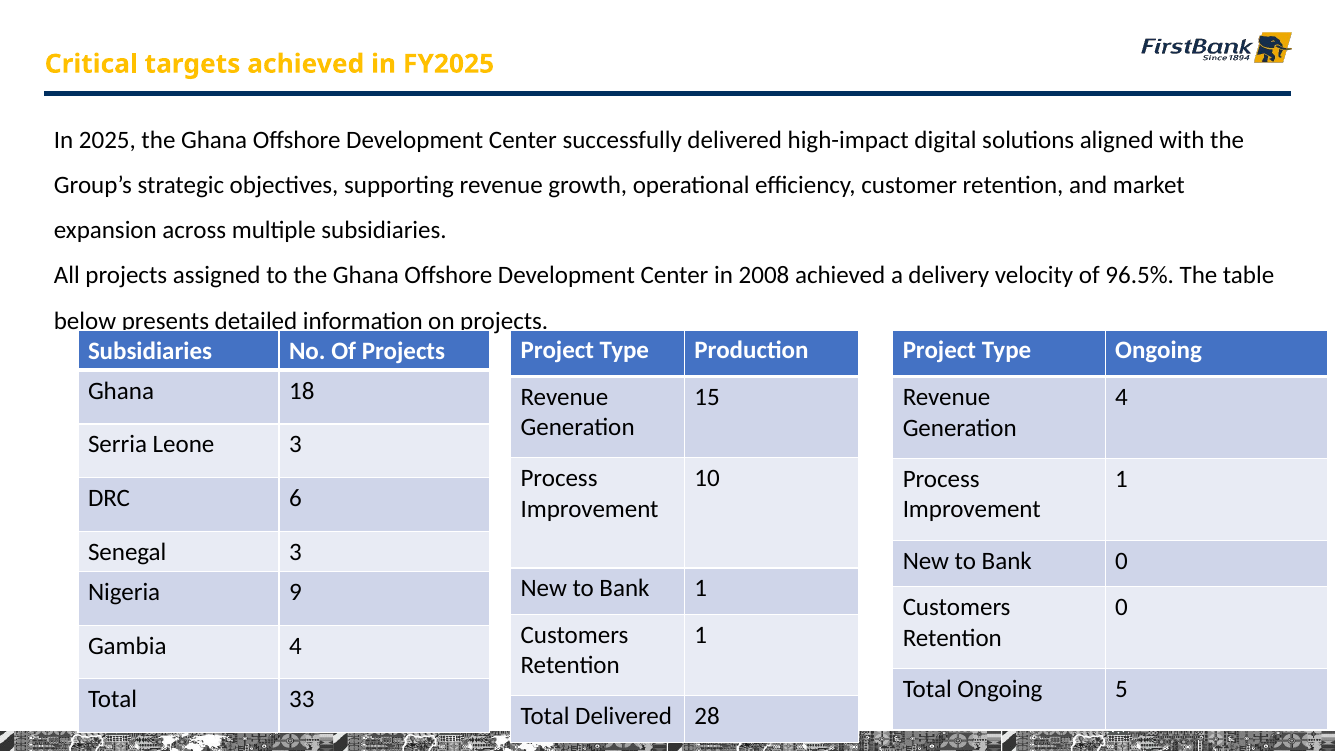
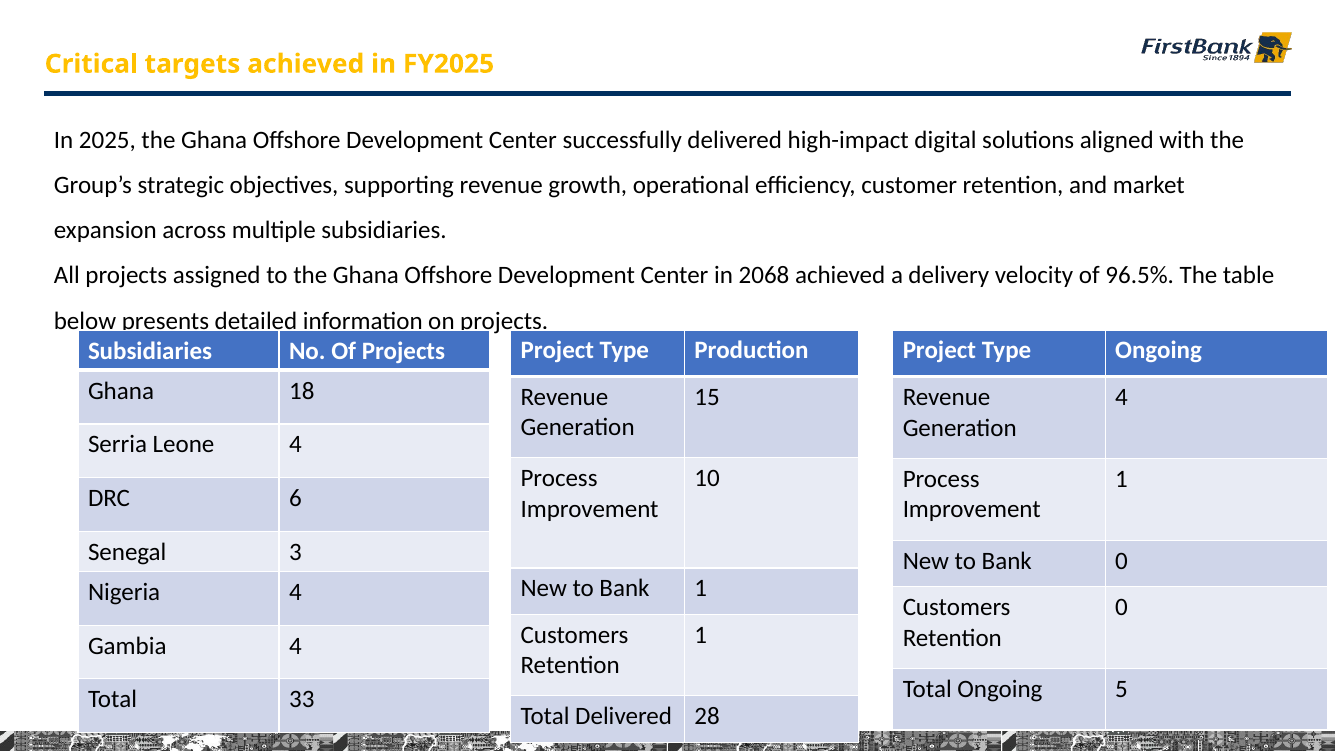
2008: 2008 -> 2068
Leone 3: 3 -> 4
Nigeria 9: 9 -> 4
